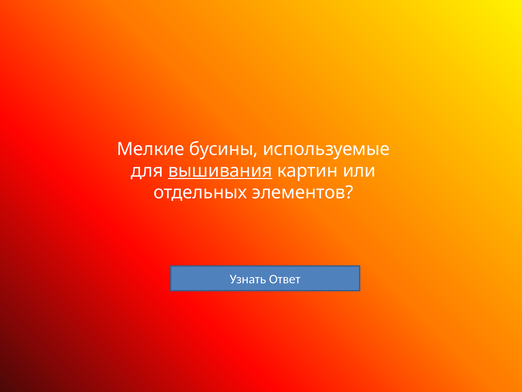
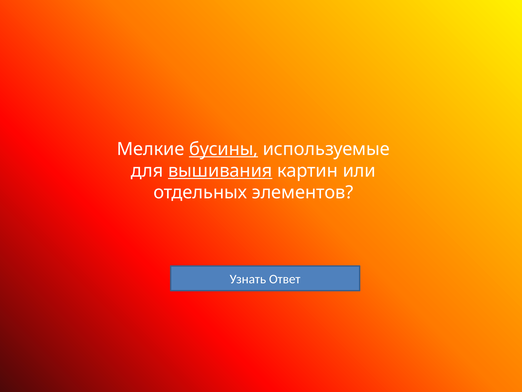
бусины underline: none -> present
